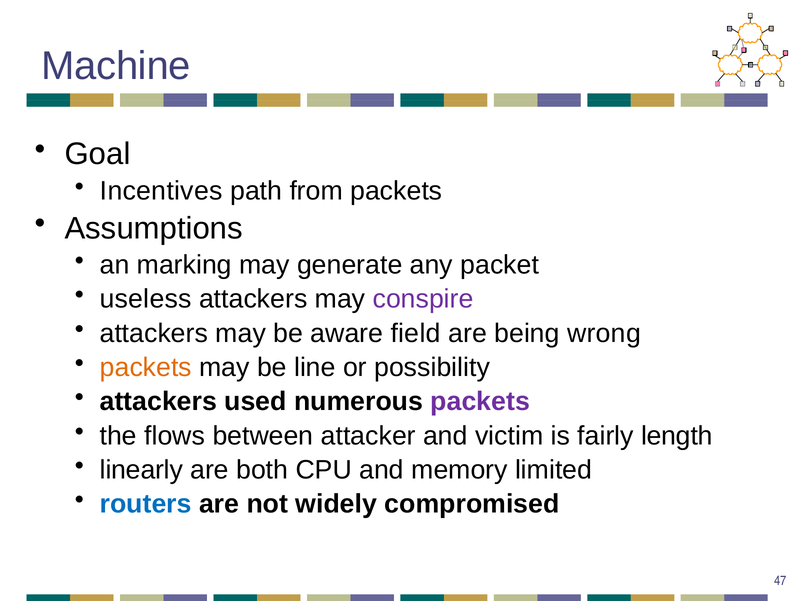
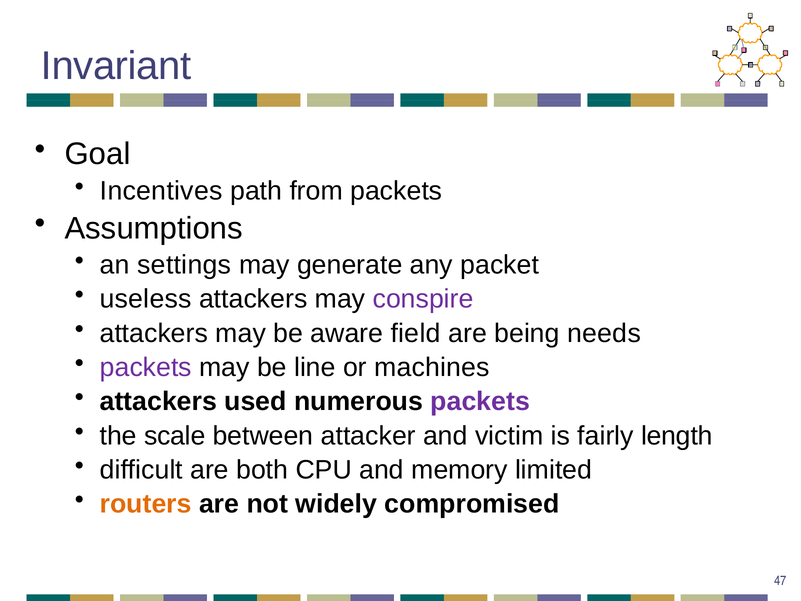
Machine: Machine -> Invariant
marking: marking -> settings
wrong: wrong -> needs
packets at (146, 367) colour: orange -> purple
possibility: possibility -> machines
flows: flows -> scale
linearly: linearly -> difficult
routers colour: blue -> orange
